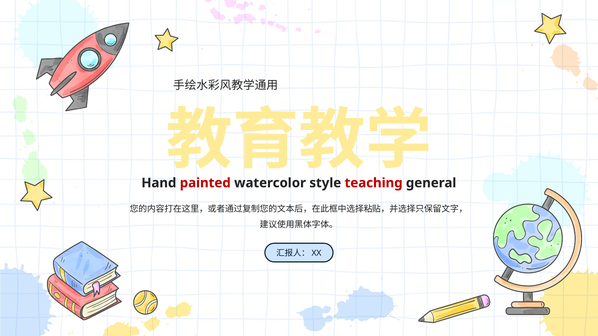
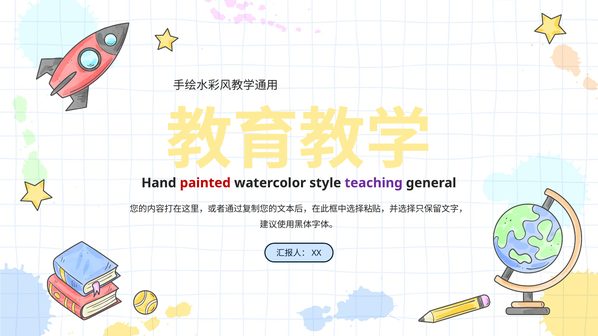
teaching colour: red -> purple
